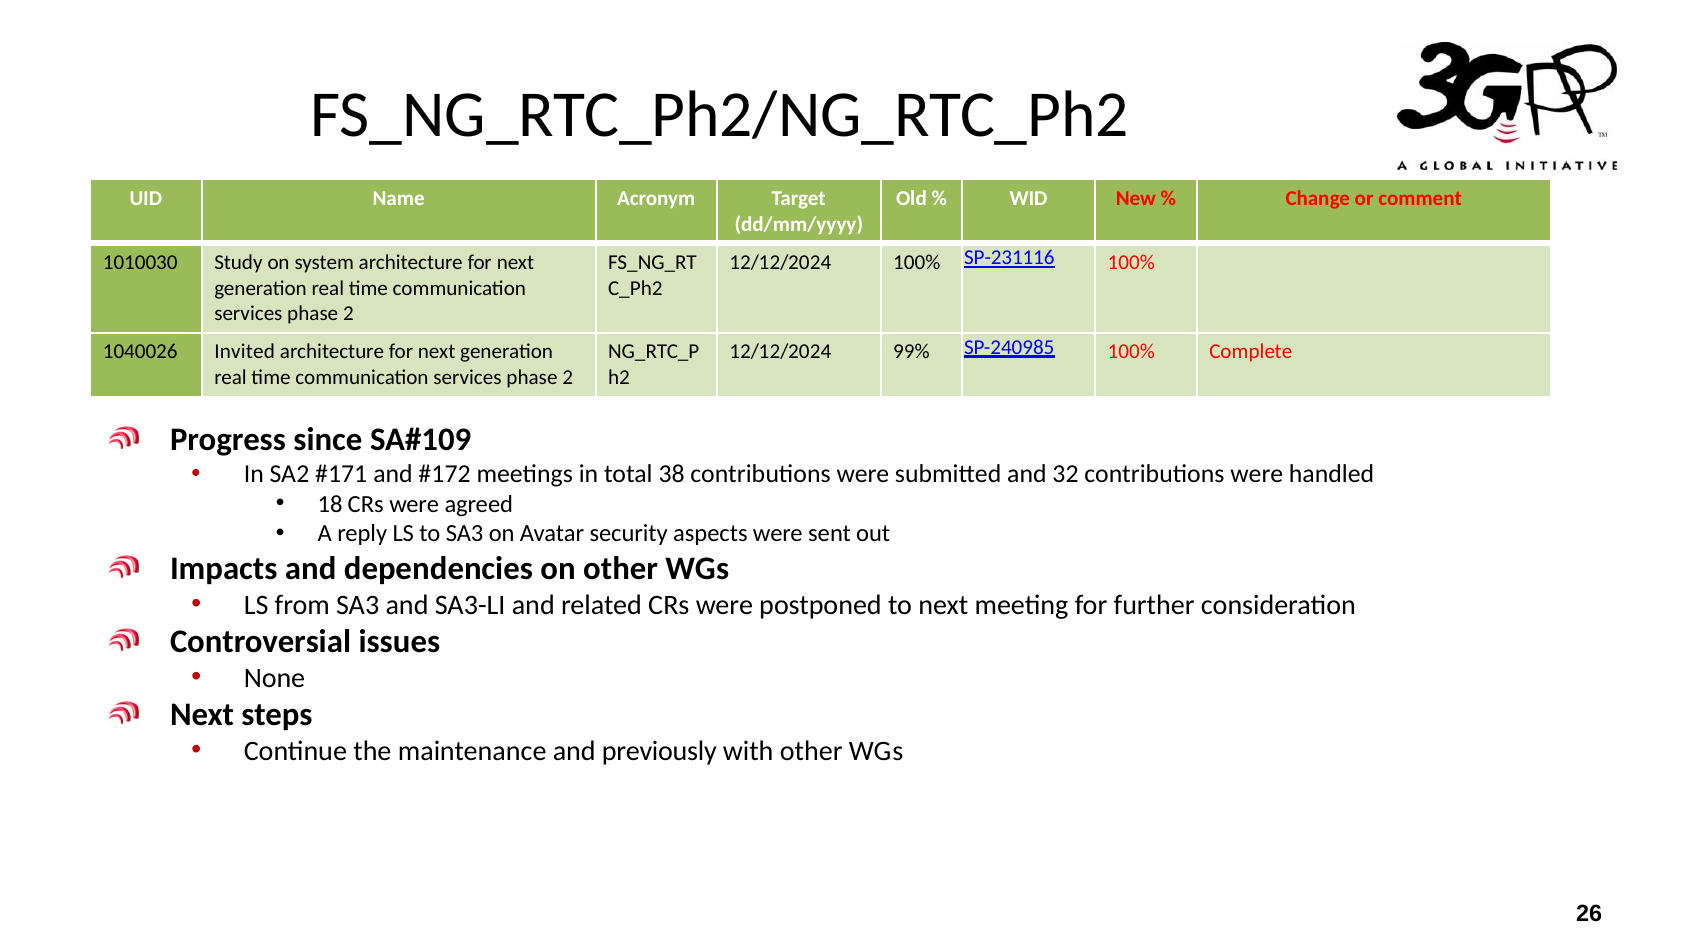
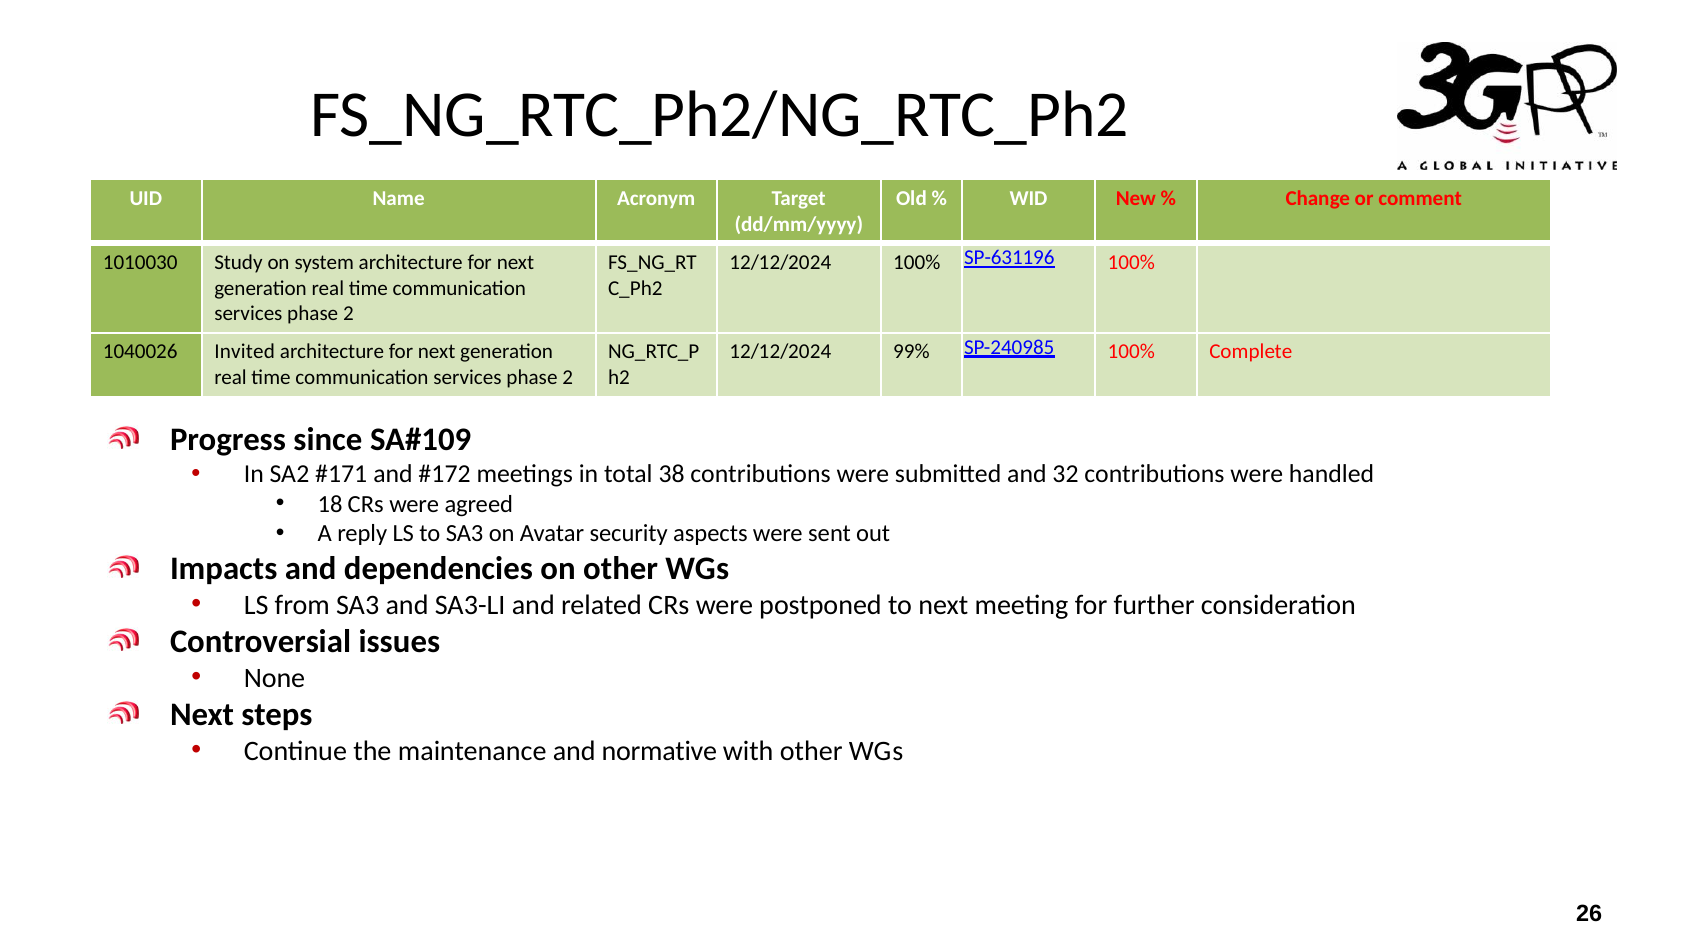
SP-231116: SP-231116 -> SP-631196
previously: previously -> normative
